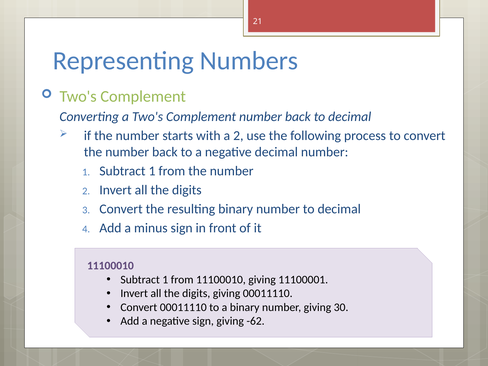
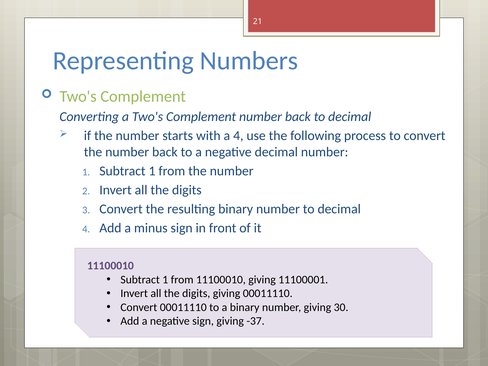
a 2: 2 -> 4
-62: -62 -> -37
